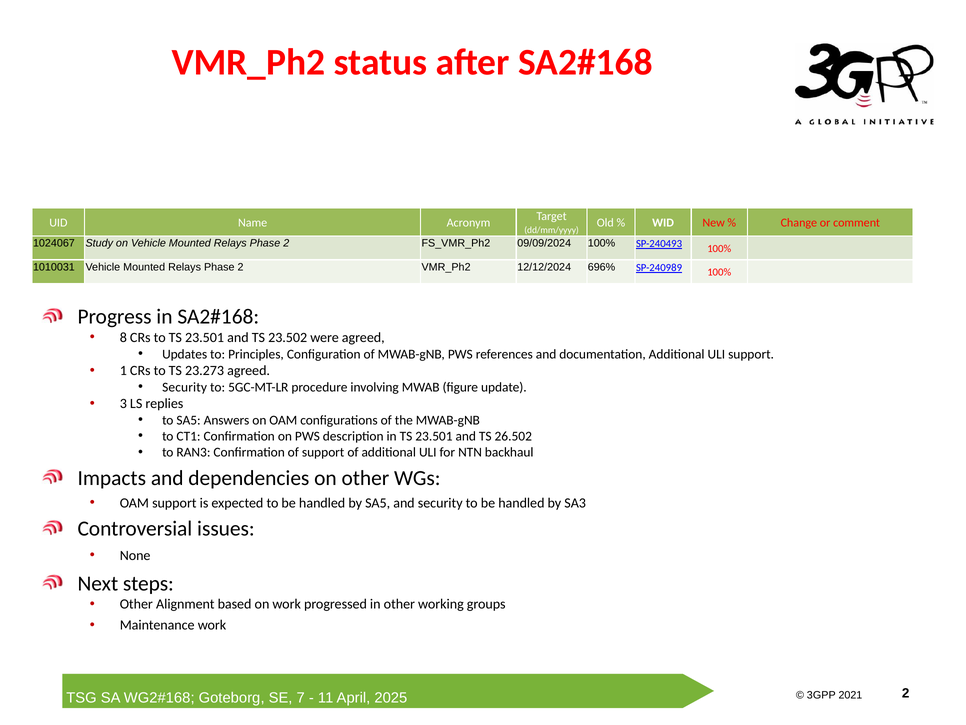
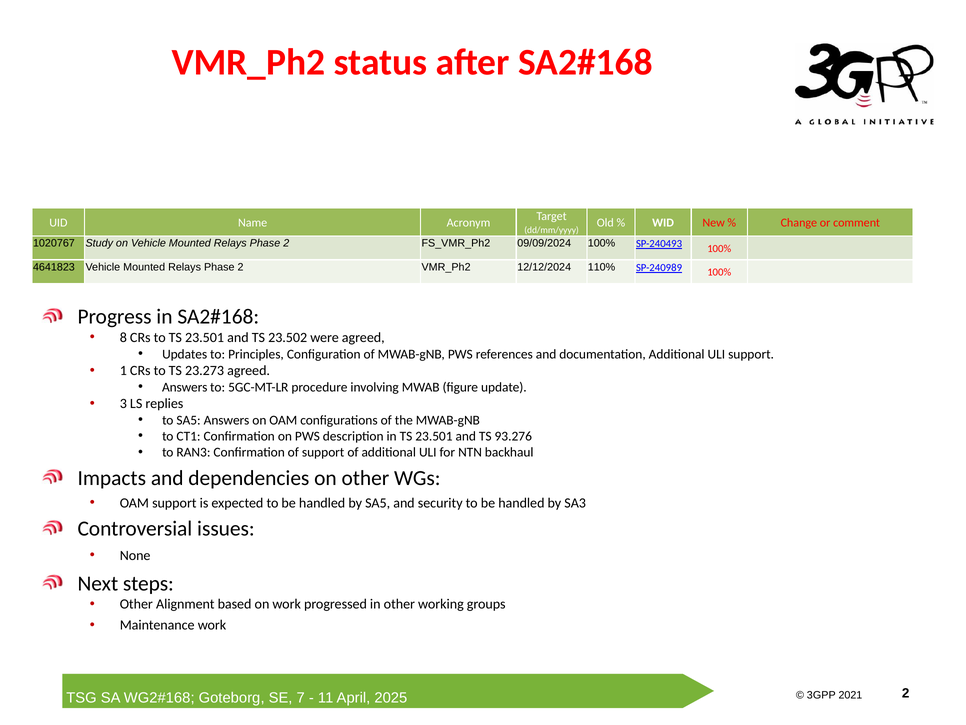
1024067: 1024067 -> 1020767
1010031: 1010031 -> 4641823
696%: 696% -> 110%
Security at (185, 387): Security -> Answers
26.502: 26.502 -> 93.276
